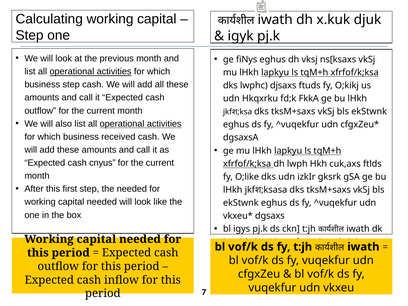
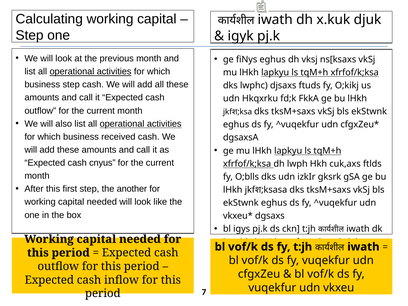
O;like: O;like -> O;blls
the needed: needed -> another
